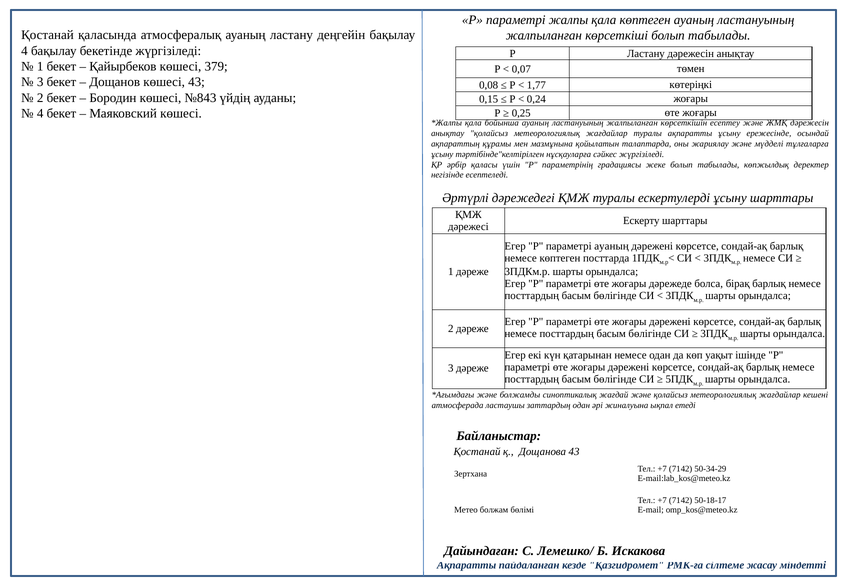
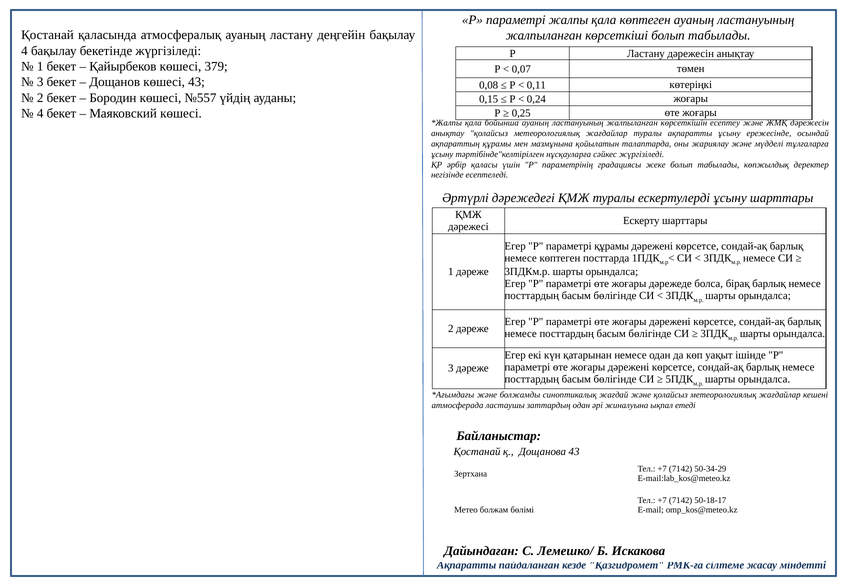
1,77: 1,77 -> 0,11
№843: №843 -> №557
параметрі ауаның: ауаның -> құрамы
